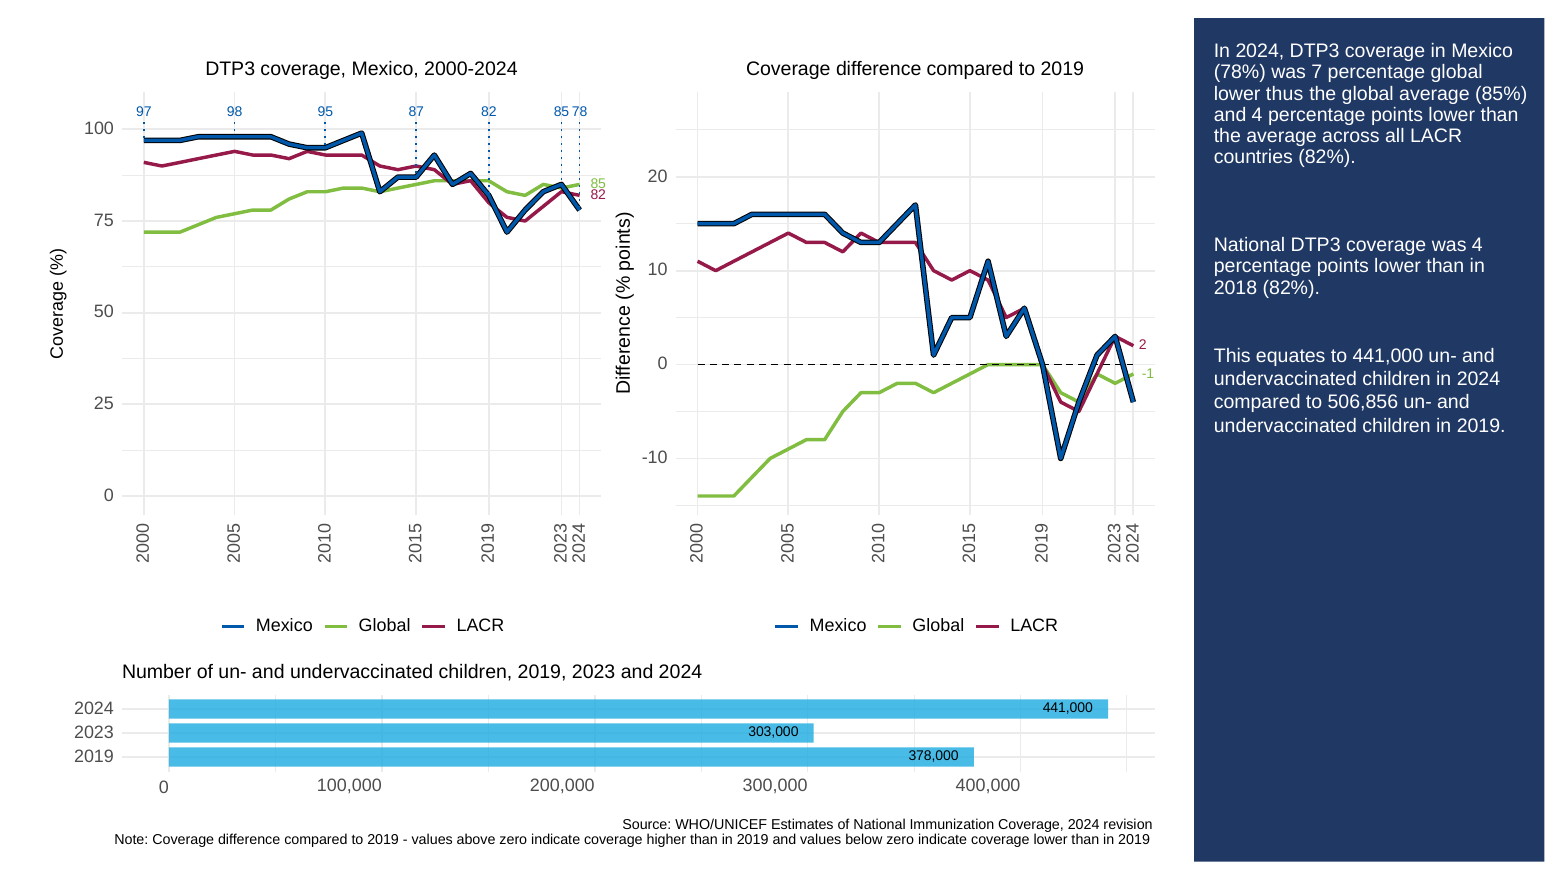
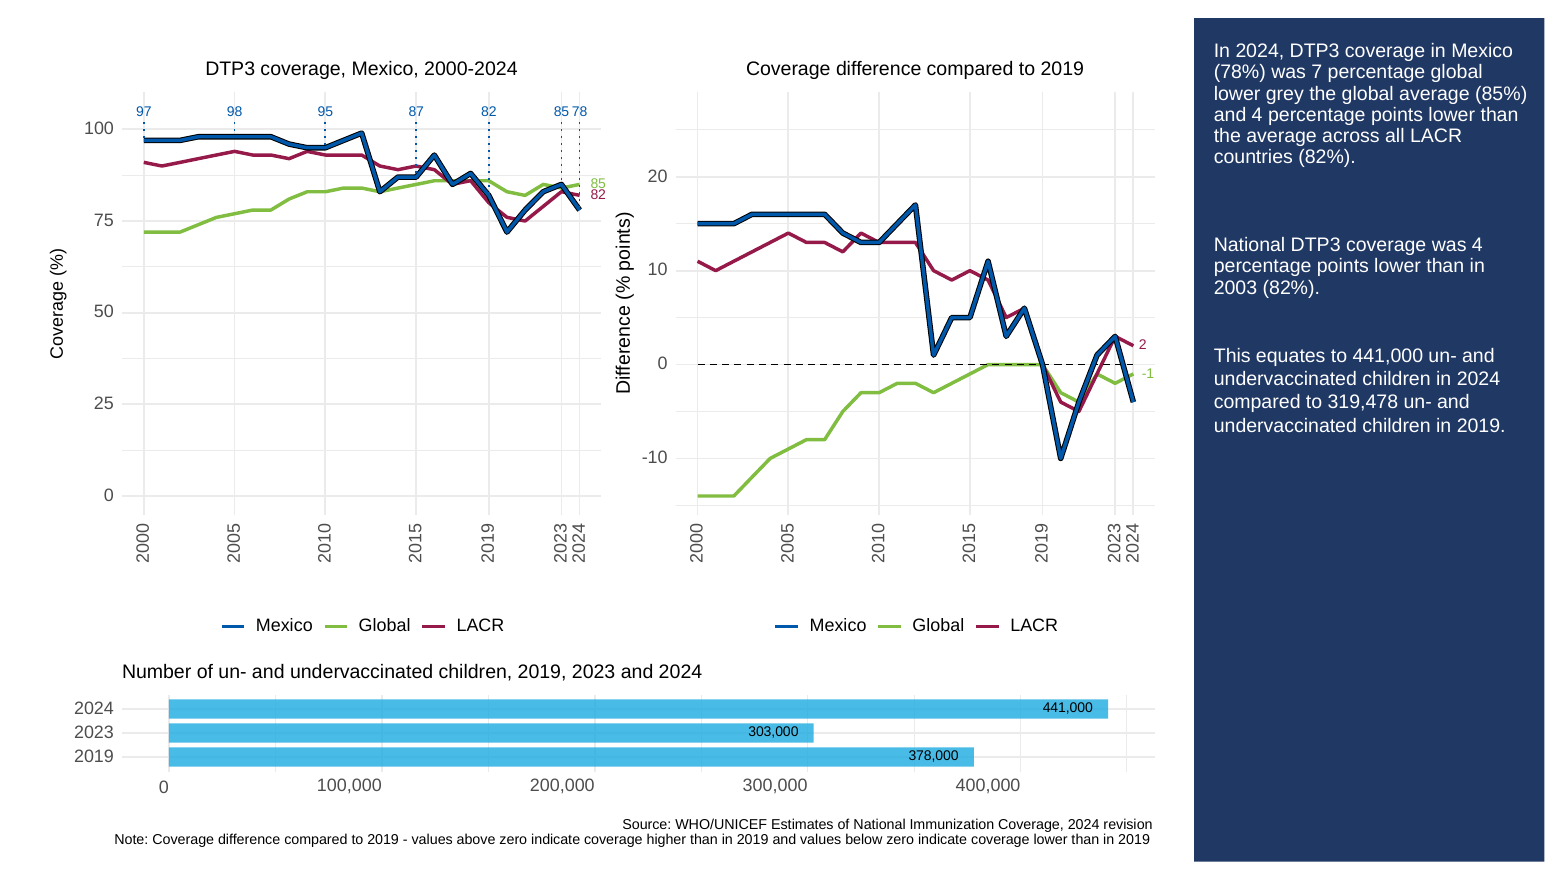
thus: thus -> grey
2018: 2018 -> 2003
506,856: 506,856 -> 319,478
